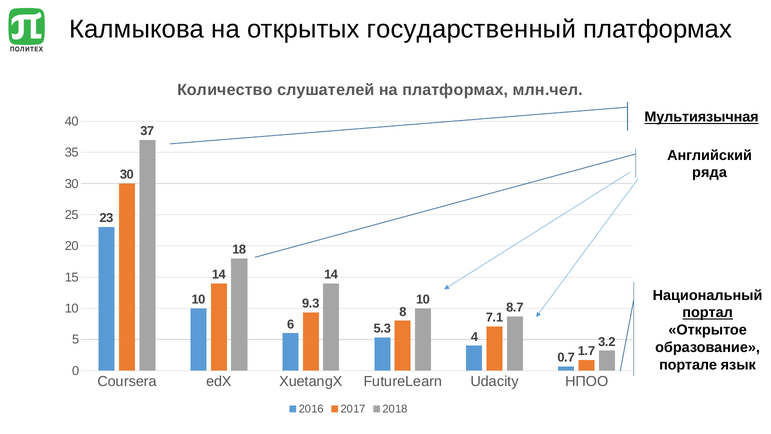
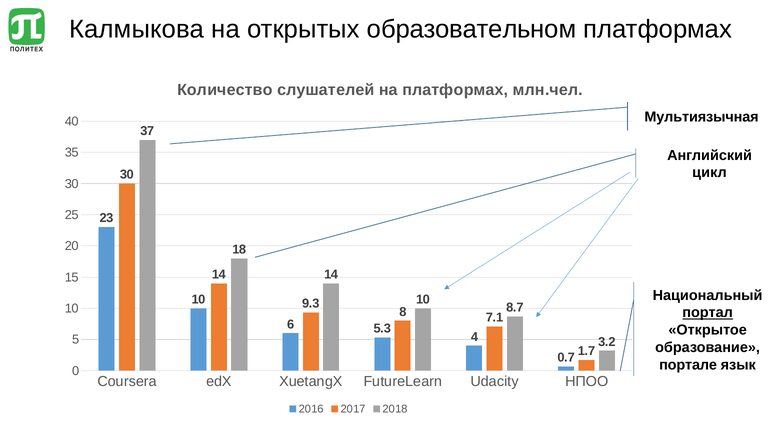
государственный: государственный -> образовательном
Мультиязычная underline: present -> none
ряда: ряда -> цикл
